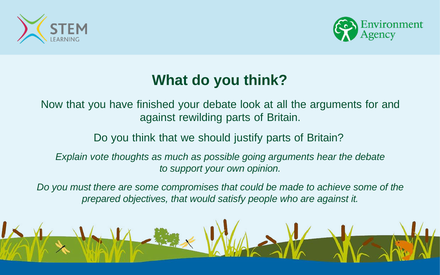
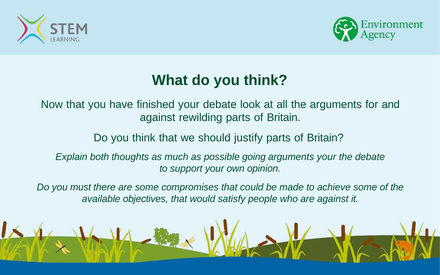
vote: vote -> both
arguments hear: hear -> your
prepared: prepared -> available
